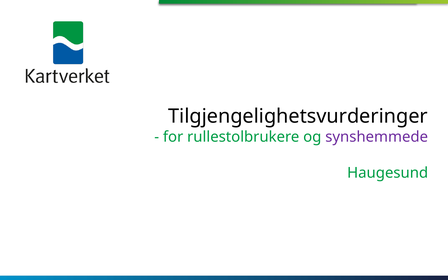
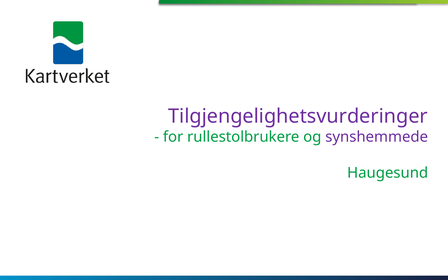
Tilgjengelighetsvurderinger colour: black -> purple
